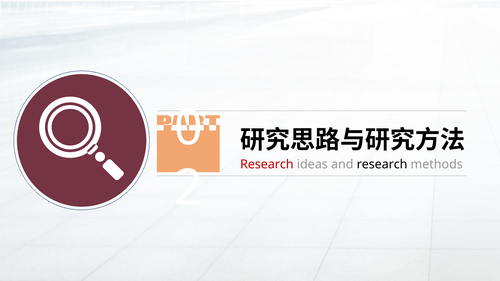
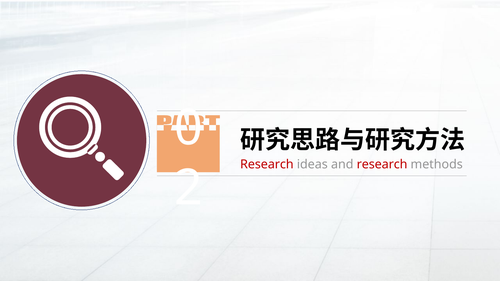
research at (382, 165) colour: black -> red
